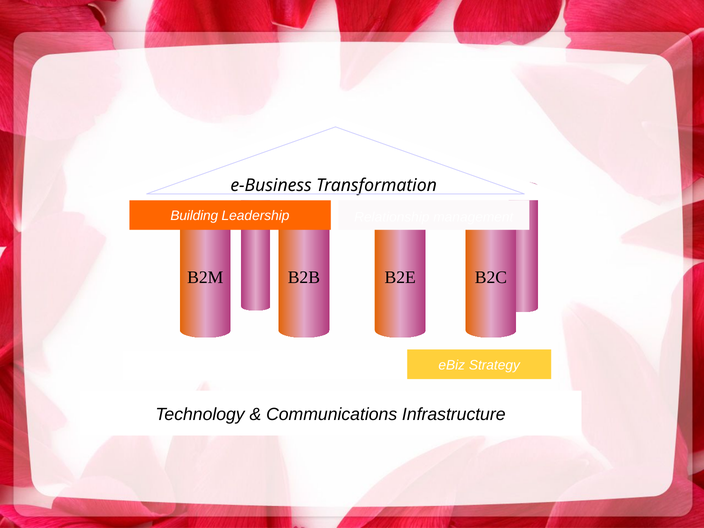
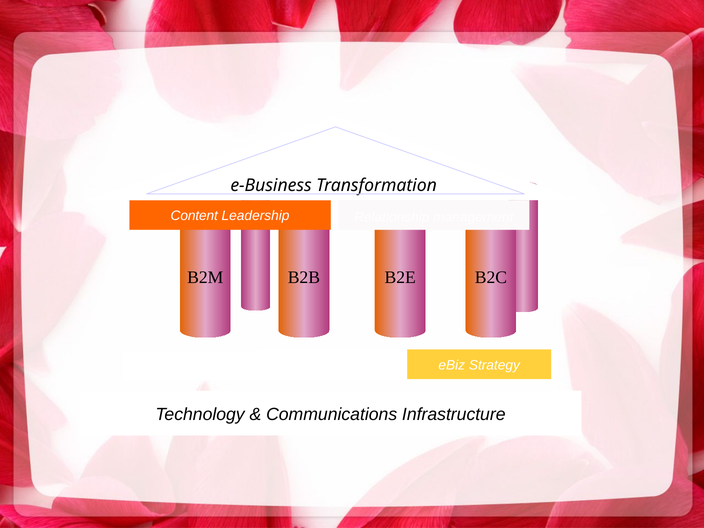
Building: Building -> Content
